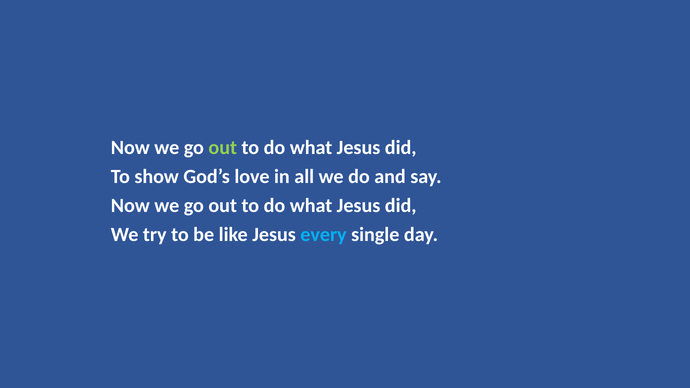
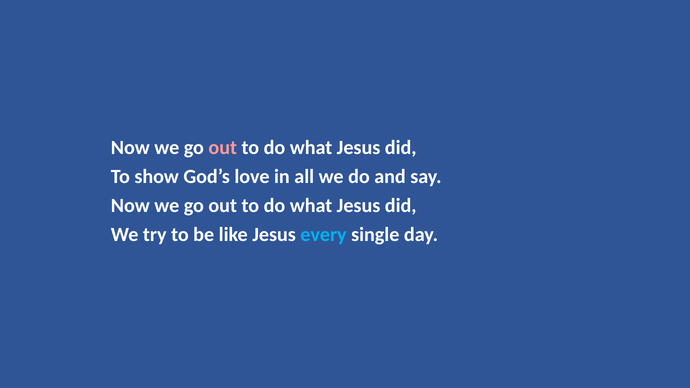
out at (223, 148) colour: light green -> pink
